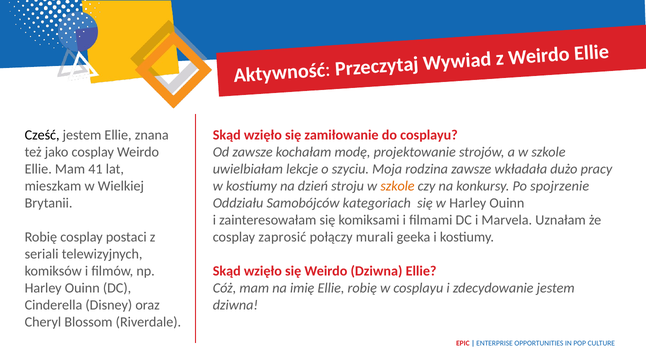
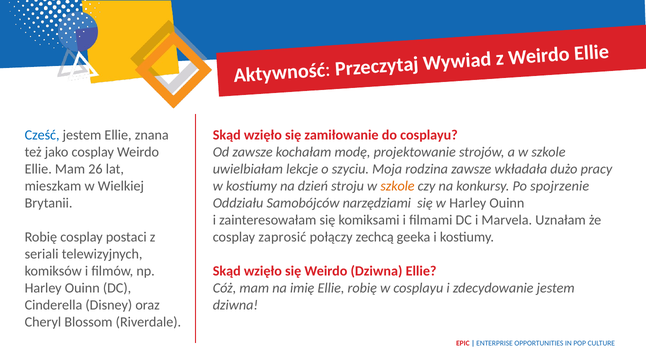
Cześć colour: black -> blue
41: 41 -> 26
kategoriach: kategoriach -> narzędziami
murali: murali -> zechcą
